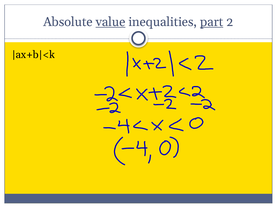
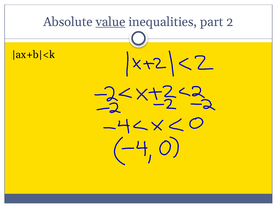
part underline: present -> none
